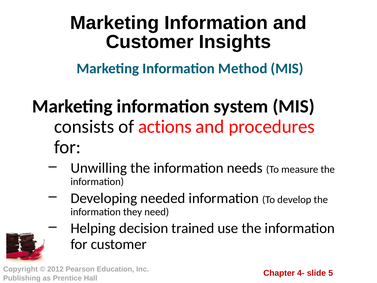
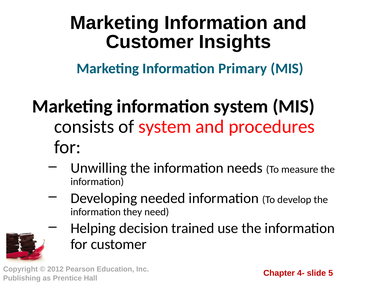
Method: Method -> Primary
of actions: actions -> system
